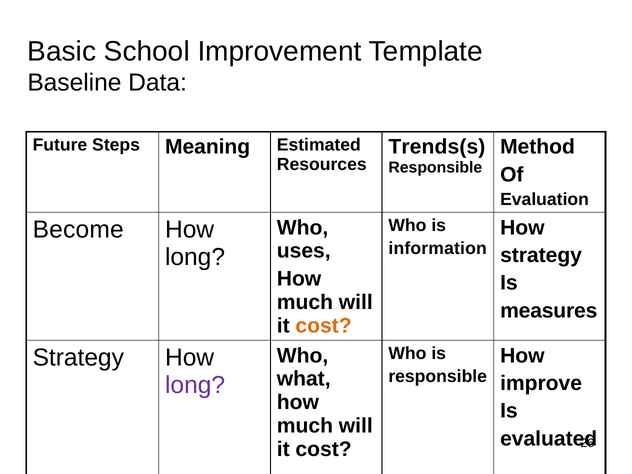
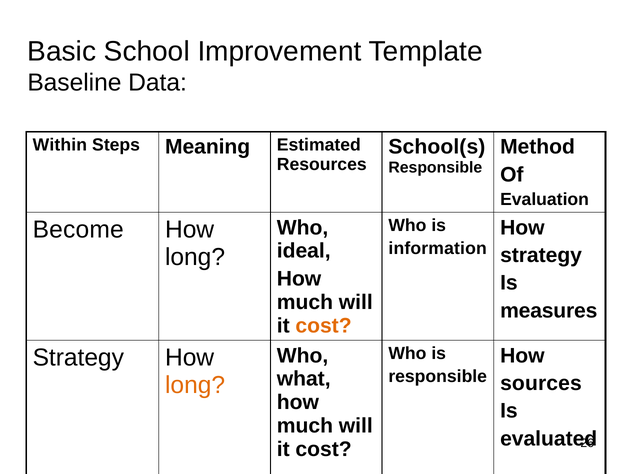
Future: Future -> Within
Trends(s: Trends(s -> School(s
uses: uses -> ideal
improve: improve -> sources
long at (195, 385) colour: purple -> orange
